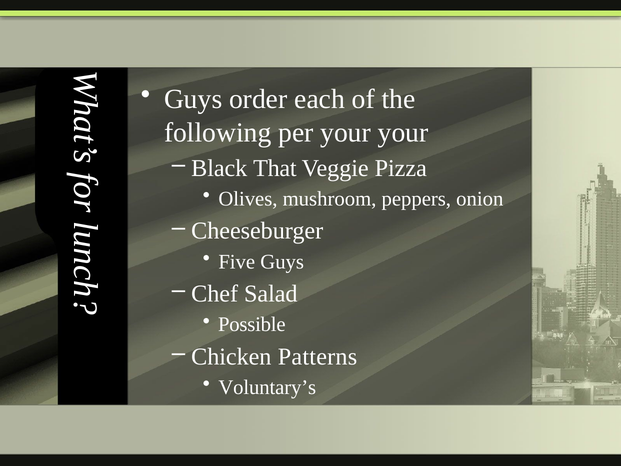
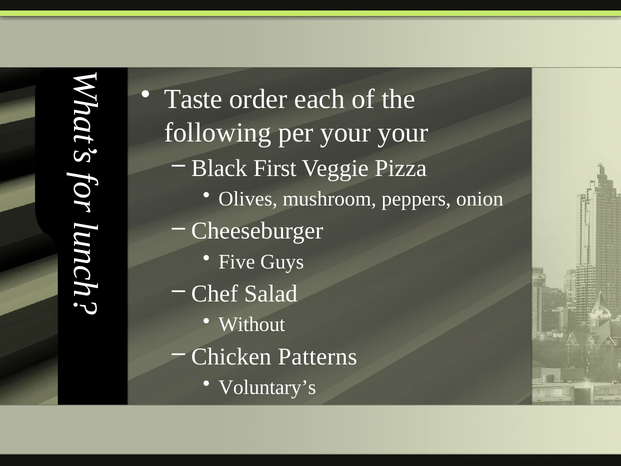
Guys at (193, 99): Guys -> Taste
That: That -> First
Possible: Possible -> Without
